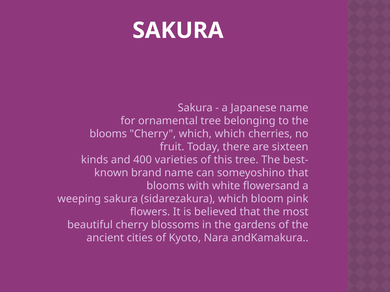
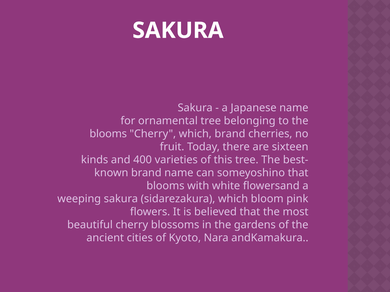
which which: which -> brand
